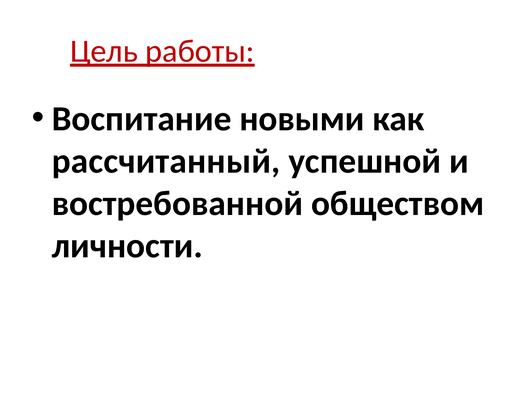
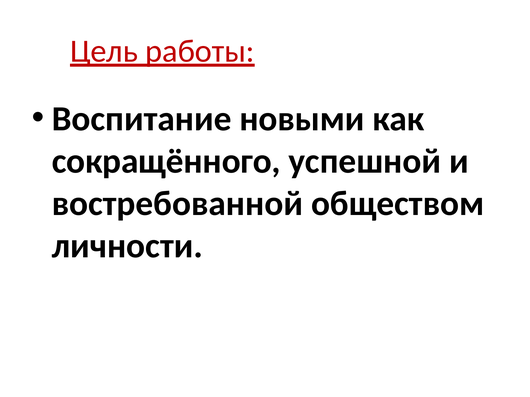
рассчитанный: рассчитанный -> сокращённого
